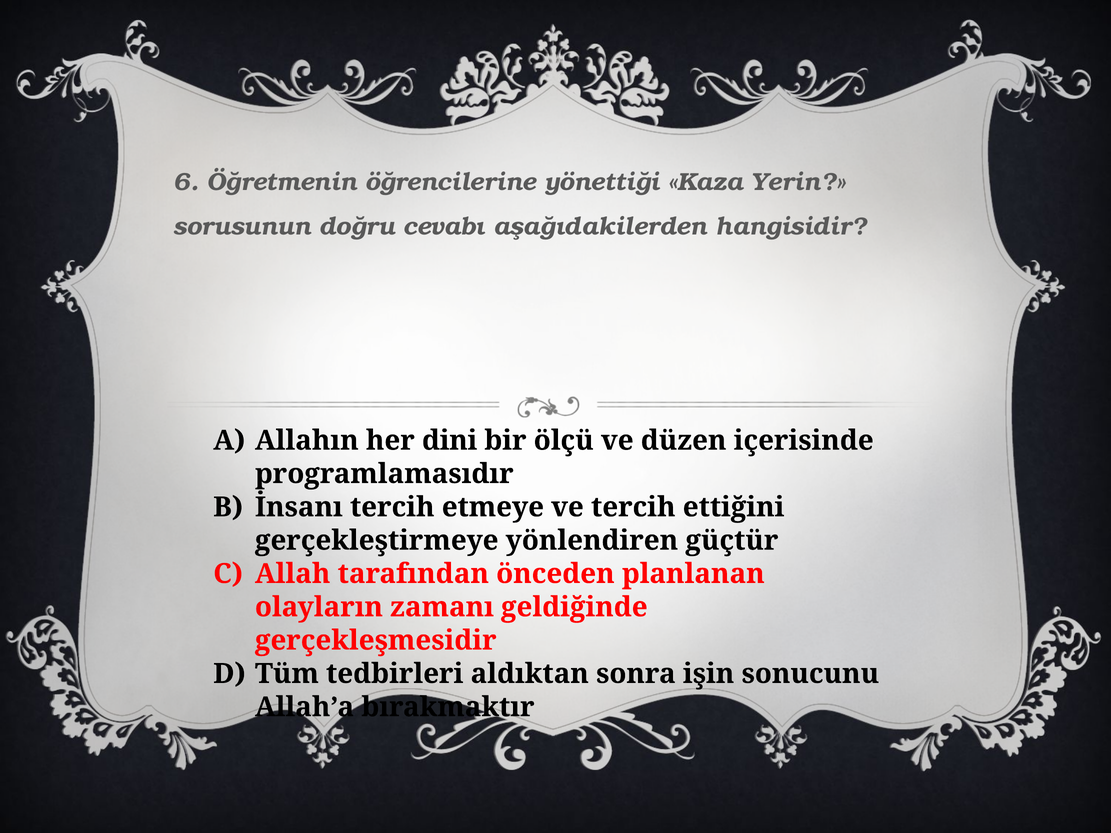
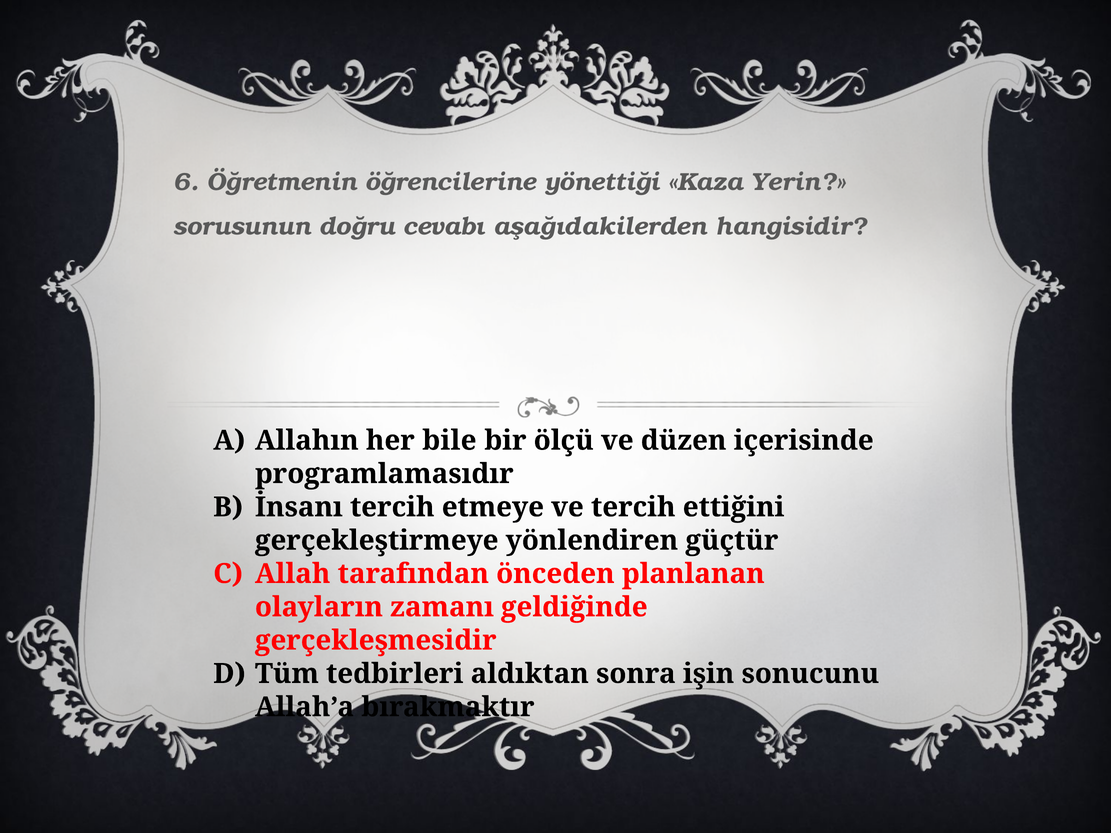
dini: dini -> bile
